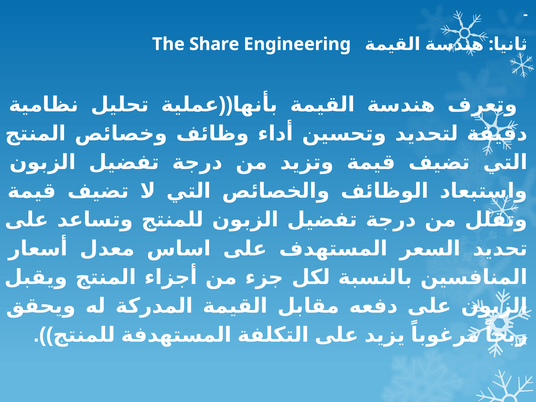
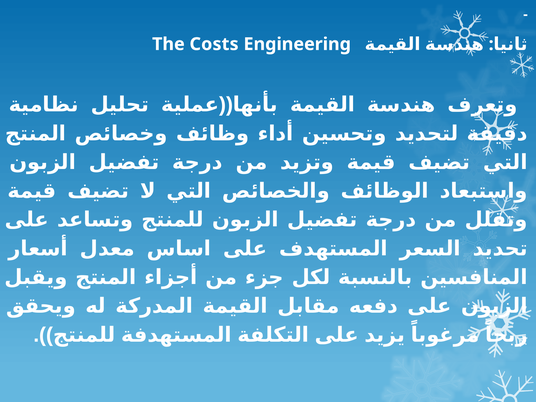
Share: Share -> Costs
